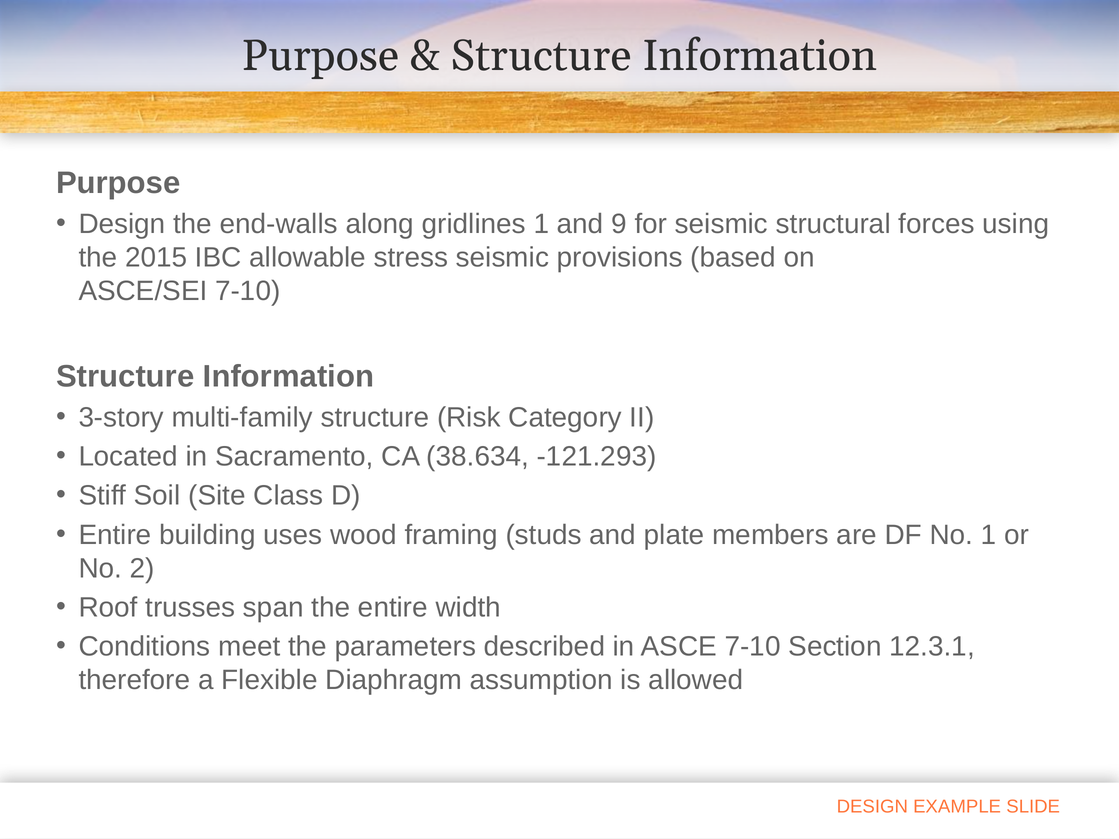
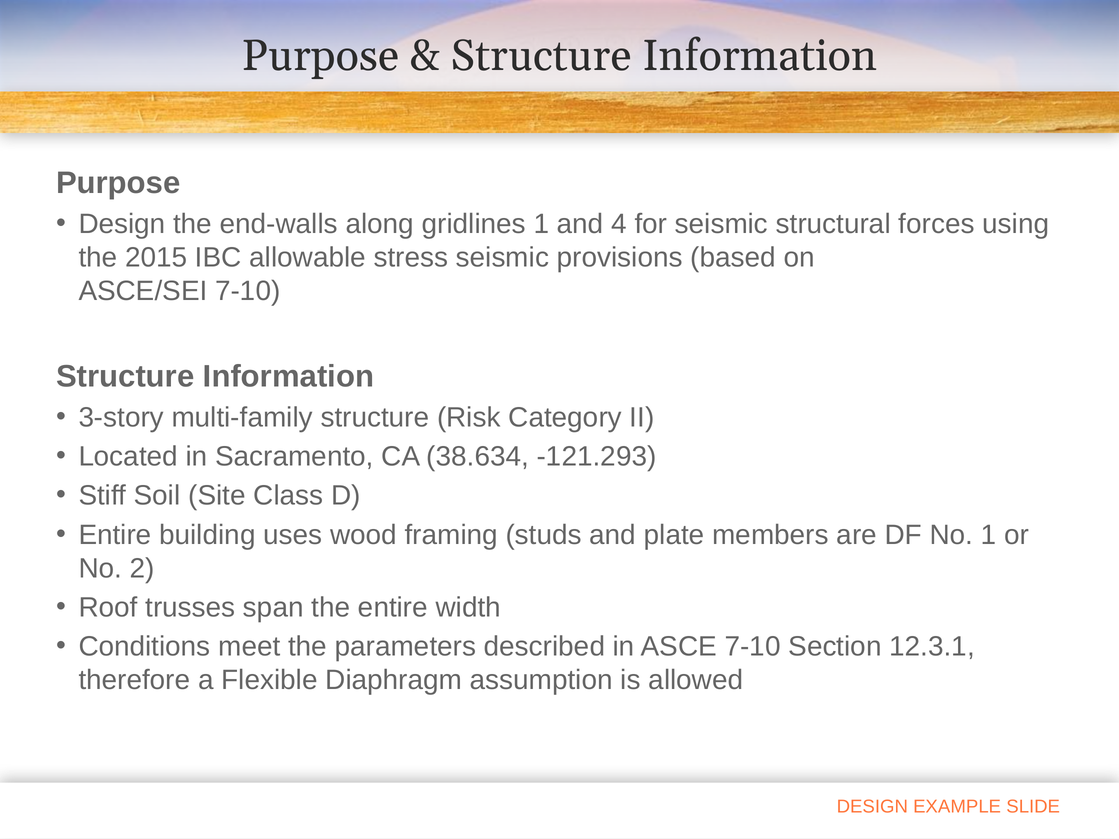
9: 9 -> 4
